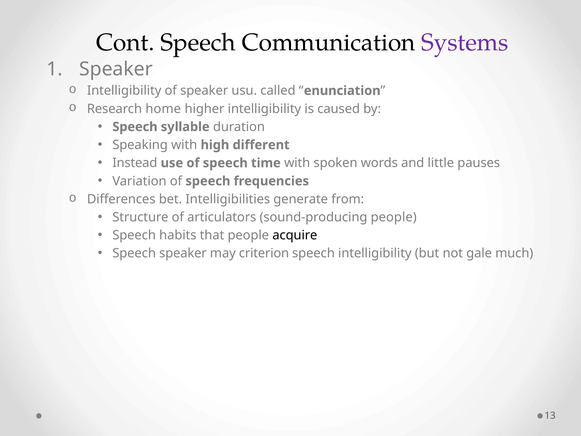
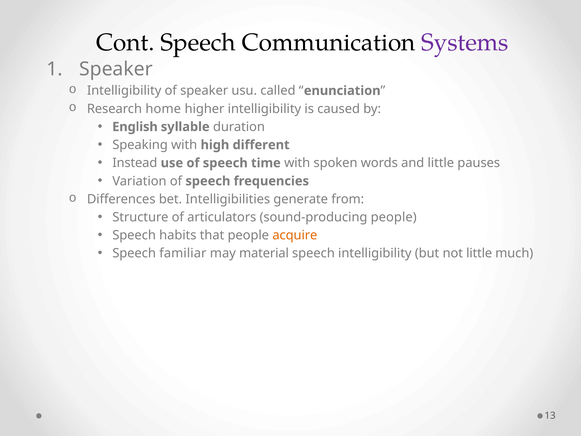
Speech at (135, 127): Speech -> English
acquire colour: black -> orange
Speech speaker: speaker -> familiar
criterion: criterion -> material
not gale: gale -> little
